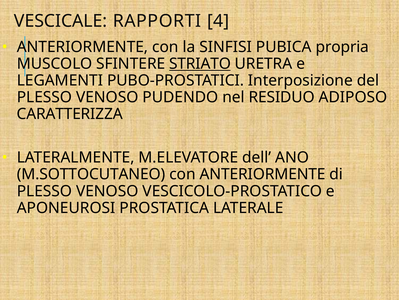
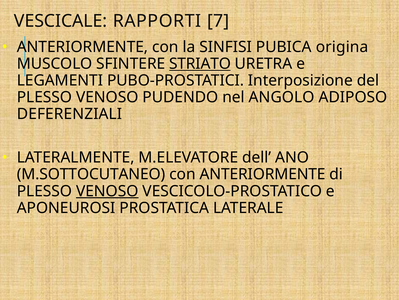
4: 4 -> 7
propria: propria -> origina
RESIDUO: RESIDUO -> ANGOLO
CARATTERIZZA: CARATTERIZZA -> DEFERENZIALI
VENOSO at (107, 191) underline: none -> present
